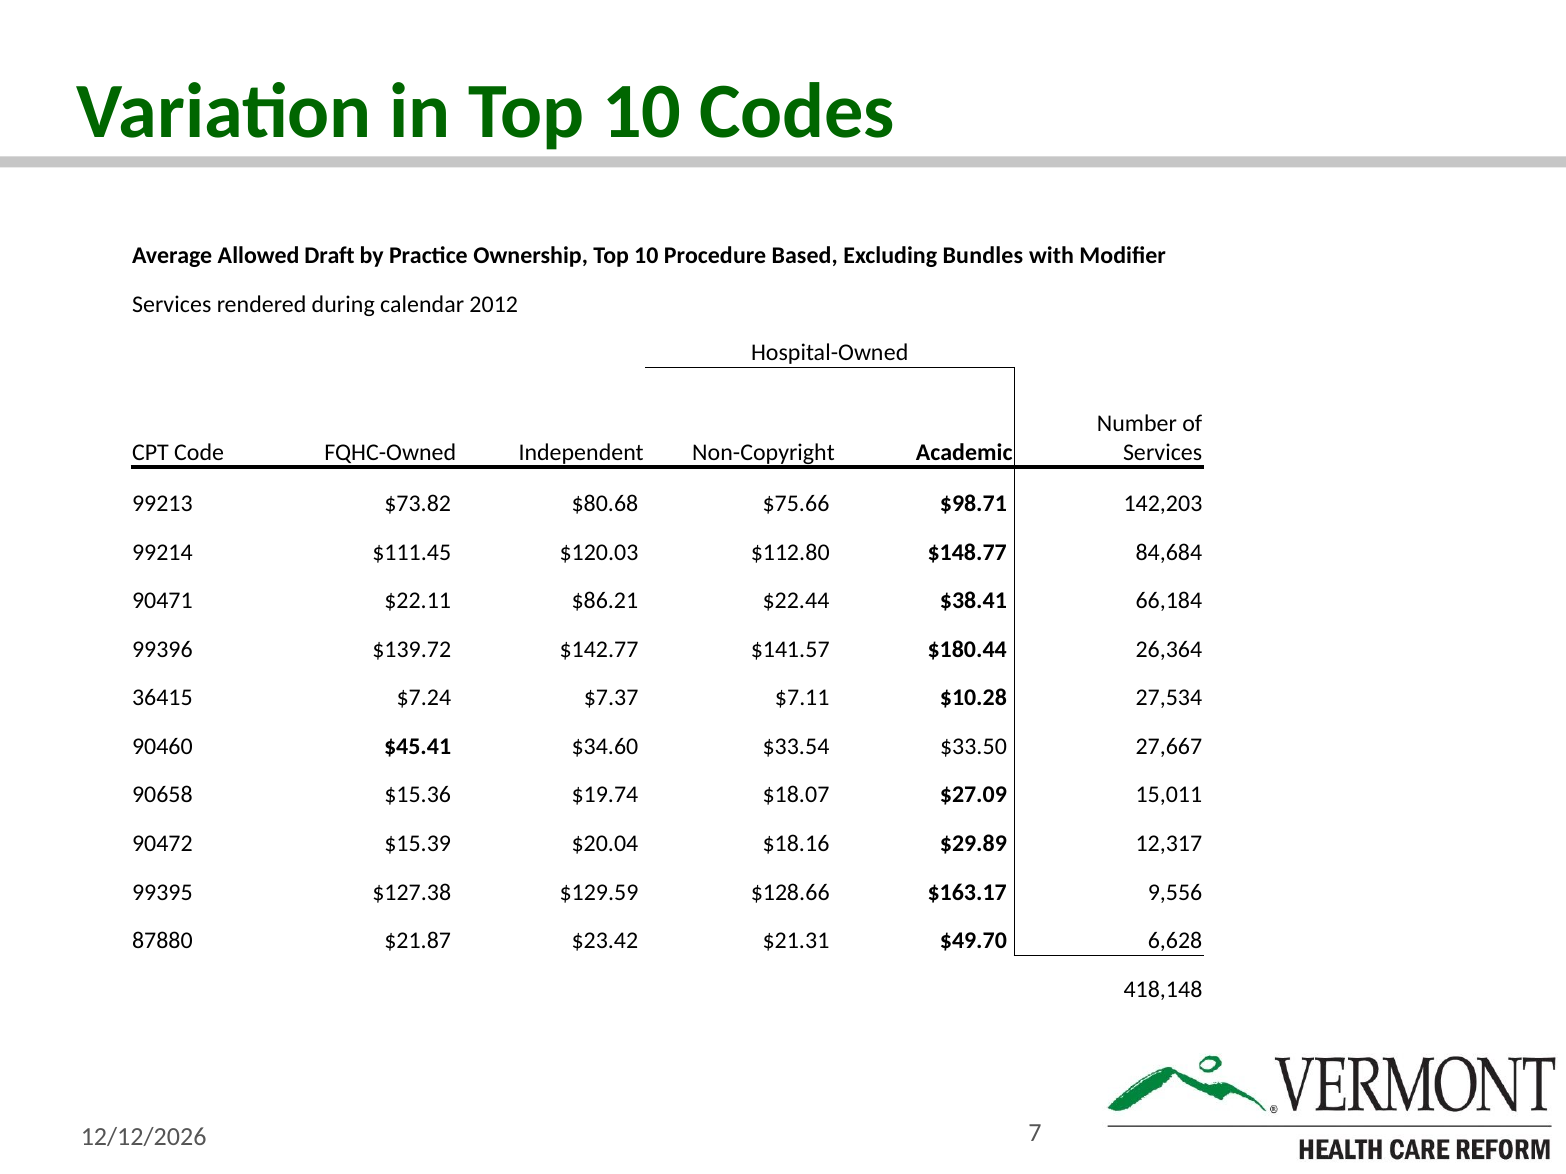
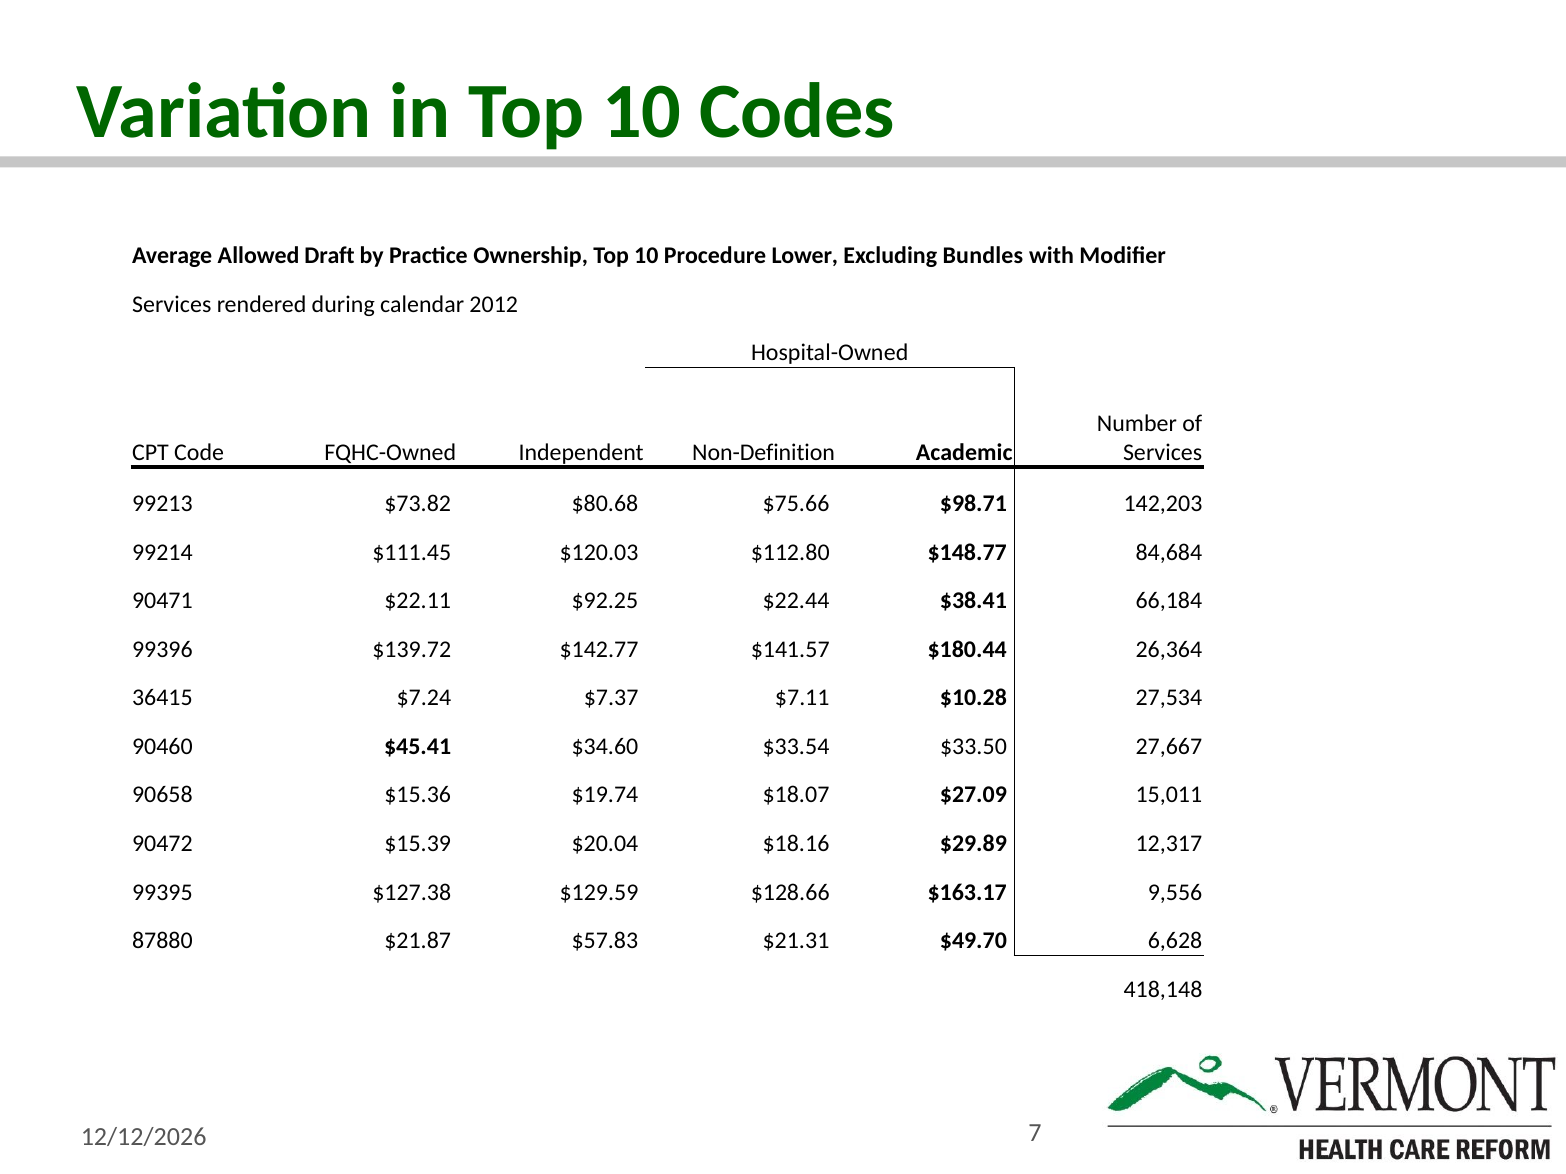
Based: Based -> Lower
Non-Copyright: Non-Copyright -> Non-Definition
$86.21: $86.21 -> $92.25
$23.42: $23.42 -> $57.83
